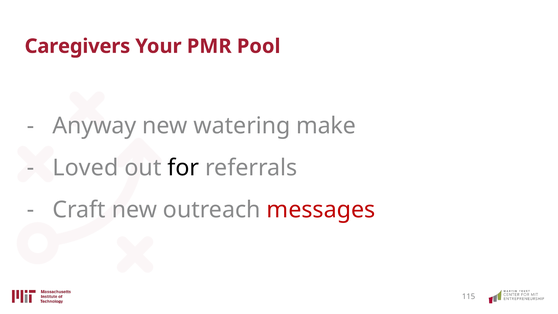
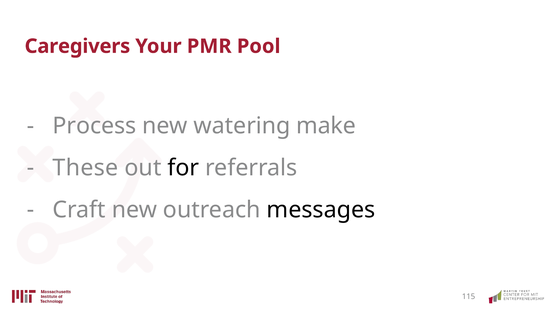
Anyway: Anyway -> Process
Loved: Loved -> These
messages colour: red -> black
